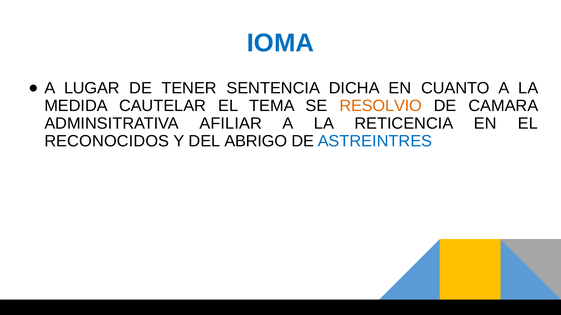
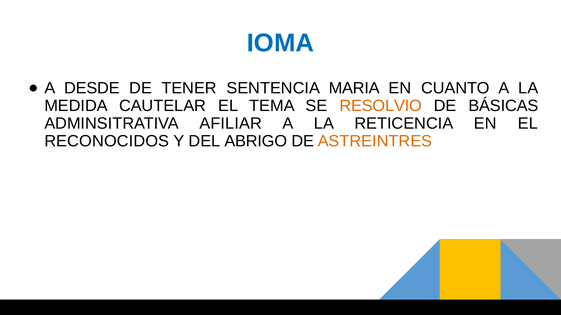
LUGAR: LUGAR -> DESDE
DICHA: DICHA -> MARIA
CAMARA: CAMARA -> BÁSICAS
ASTREINTRES colour: blue -> orange
